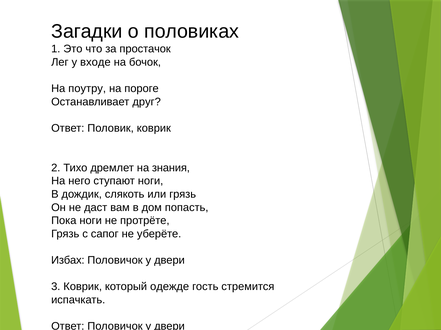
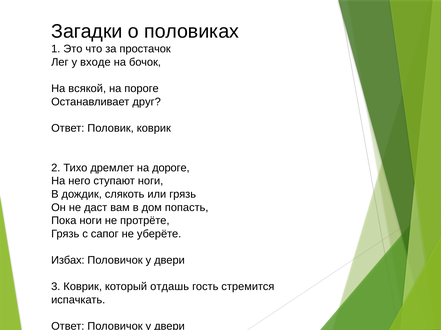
поутру: поутру -> всякой
знания: знания -> дороге
одежде: одежде -> отдашь
